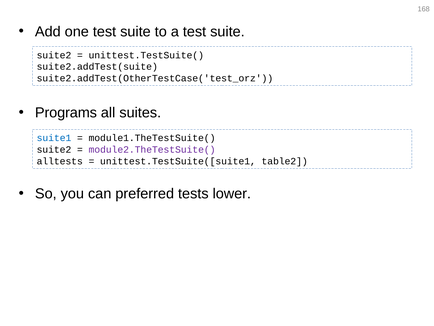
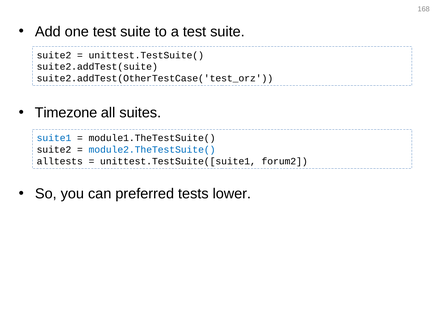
Programs: Programs -> Timezone
module2.TheTestSuite( colour: purple -> blue
table2: table2 -> forum2
